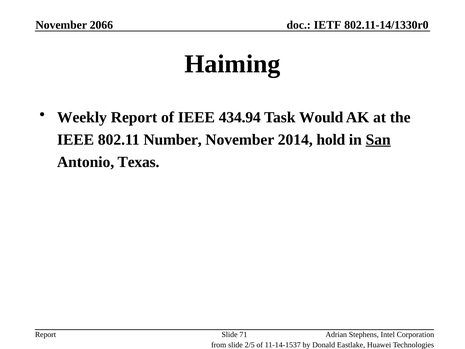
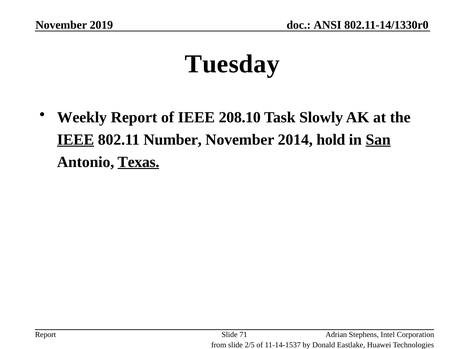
2066: 2066 -> 2019
IETF: IETF -> ANSI
Haiming: Haiming -> Tuesday
434.94: 434.94 -> 208.10
Would: Would -> Slowly
IEEE at (76, 140) underline: none -> present
Texas underline: none -> present
